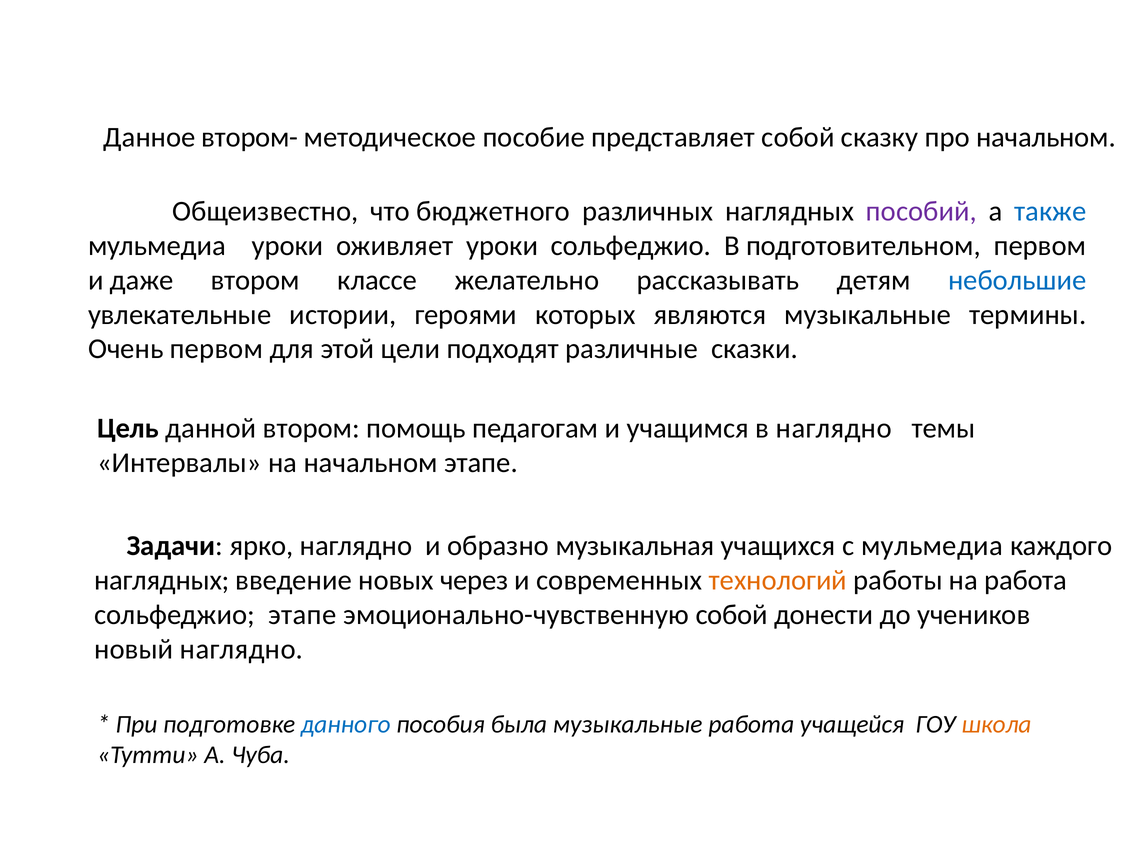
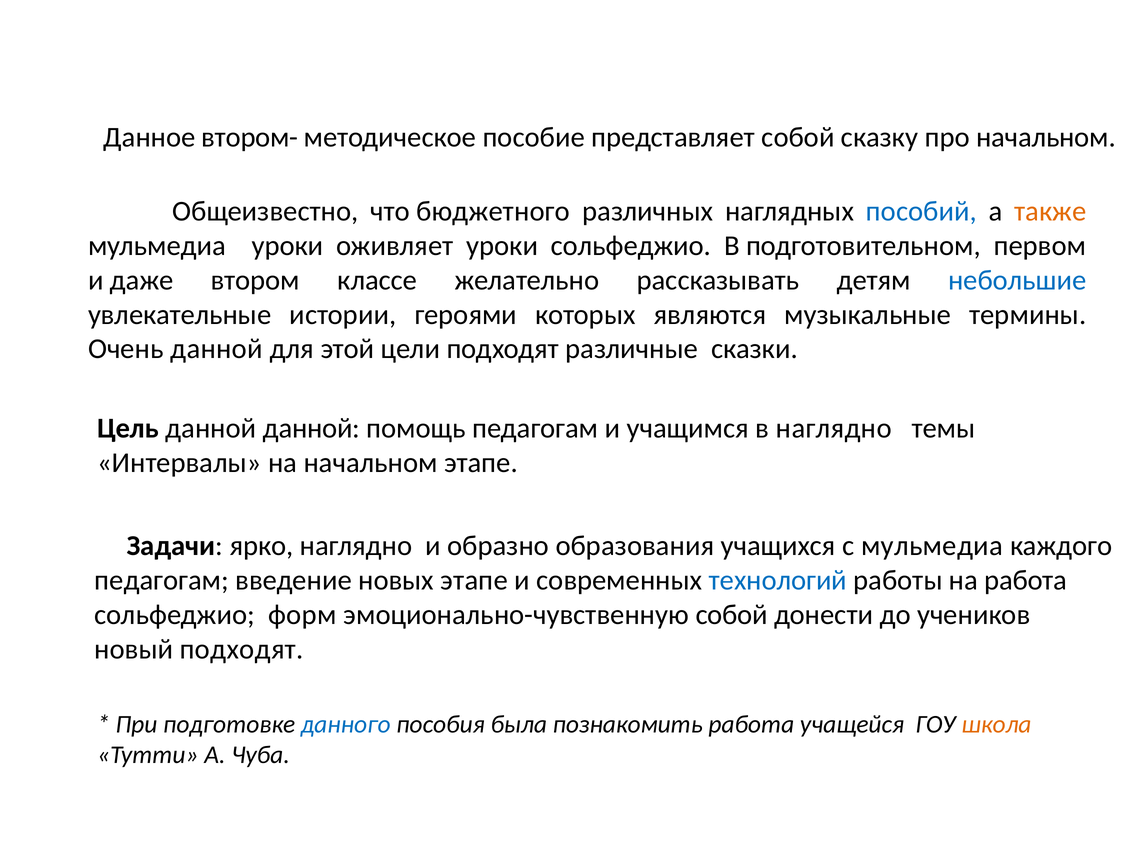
пособий colour: purple -> blue
также colour: blue -> orange
Очень первом: первом -> данной
данной втором: втором -> данной
музыкальная: музыкальная -> образования
наглядных at (162, 580): наглядных -> педагогам
новых через: через -> этапе
технологий colour: orange -> blue
сольфеджио этапе: этапе -> форм
новый наглядно: наглядно -> подходят
была музыкальные: музыкальные -> познакомить
